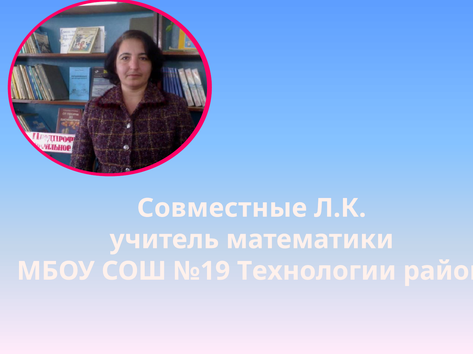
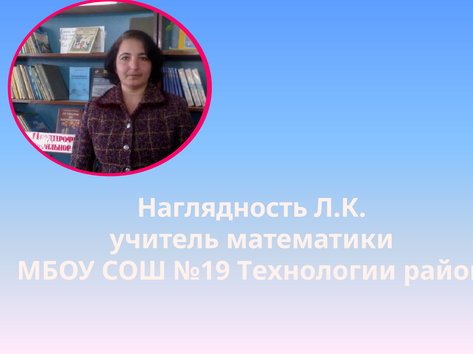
Совместные: Совместные -> Наглядность
